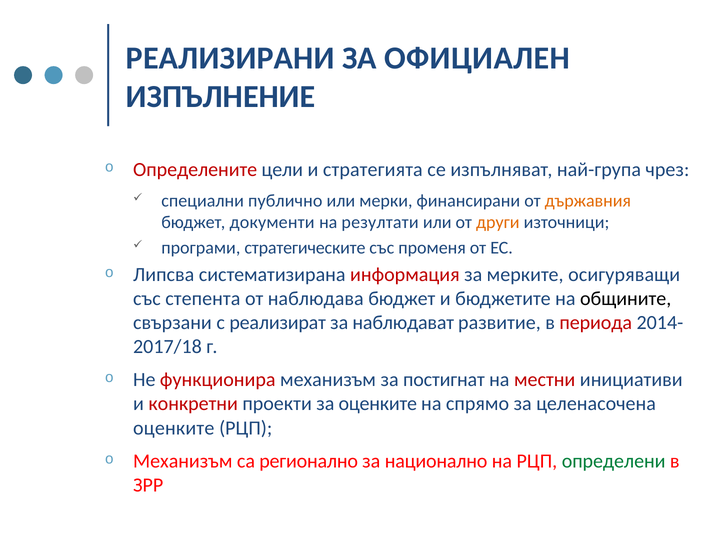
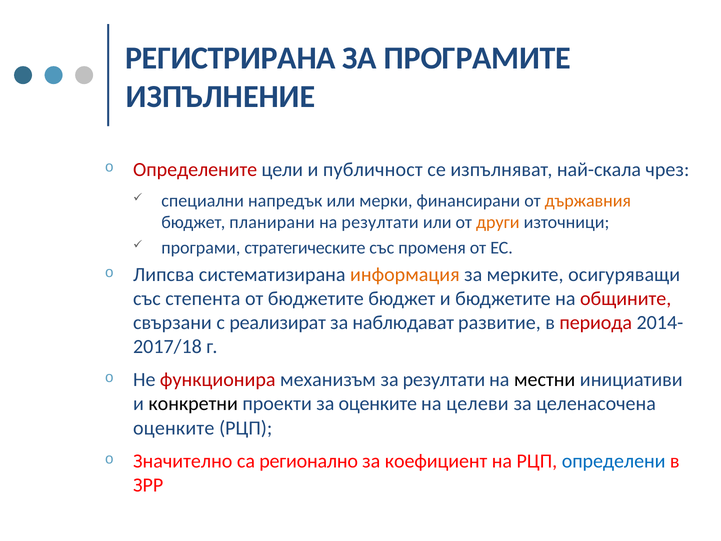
РЕАЛИЗИРАНИ: РЕАЛИЗИРАНИ -> РЕГИСТРИРАНА
ОФИЦИАЛЕН: ОФИЦИАЛЕН -> ПРОГРАМИТЕ
стратегията: стратегията -> публичност
най-група: най-група -> най-скала
публично: публично -> напредък
документи: документи -> планирани
информация colour: red -> orange
от наблюдава: наблюдава -> бюджетите
общините colour: black -> red
за постигнат: постигнат -> резултати
местни colour: red -> black
конкретни colour: red -> black
спрямо: спрямо -> целеви
Механизъм at (183, 461): Механизъм -> Значително
национално: национално -> коефициент
определени colour: green -> blue
